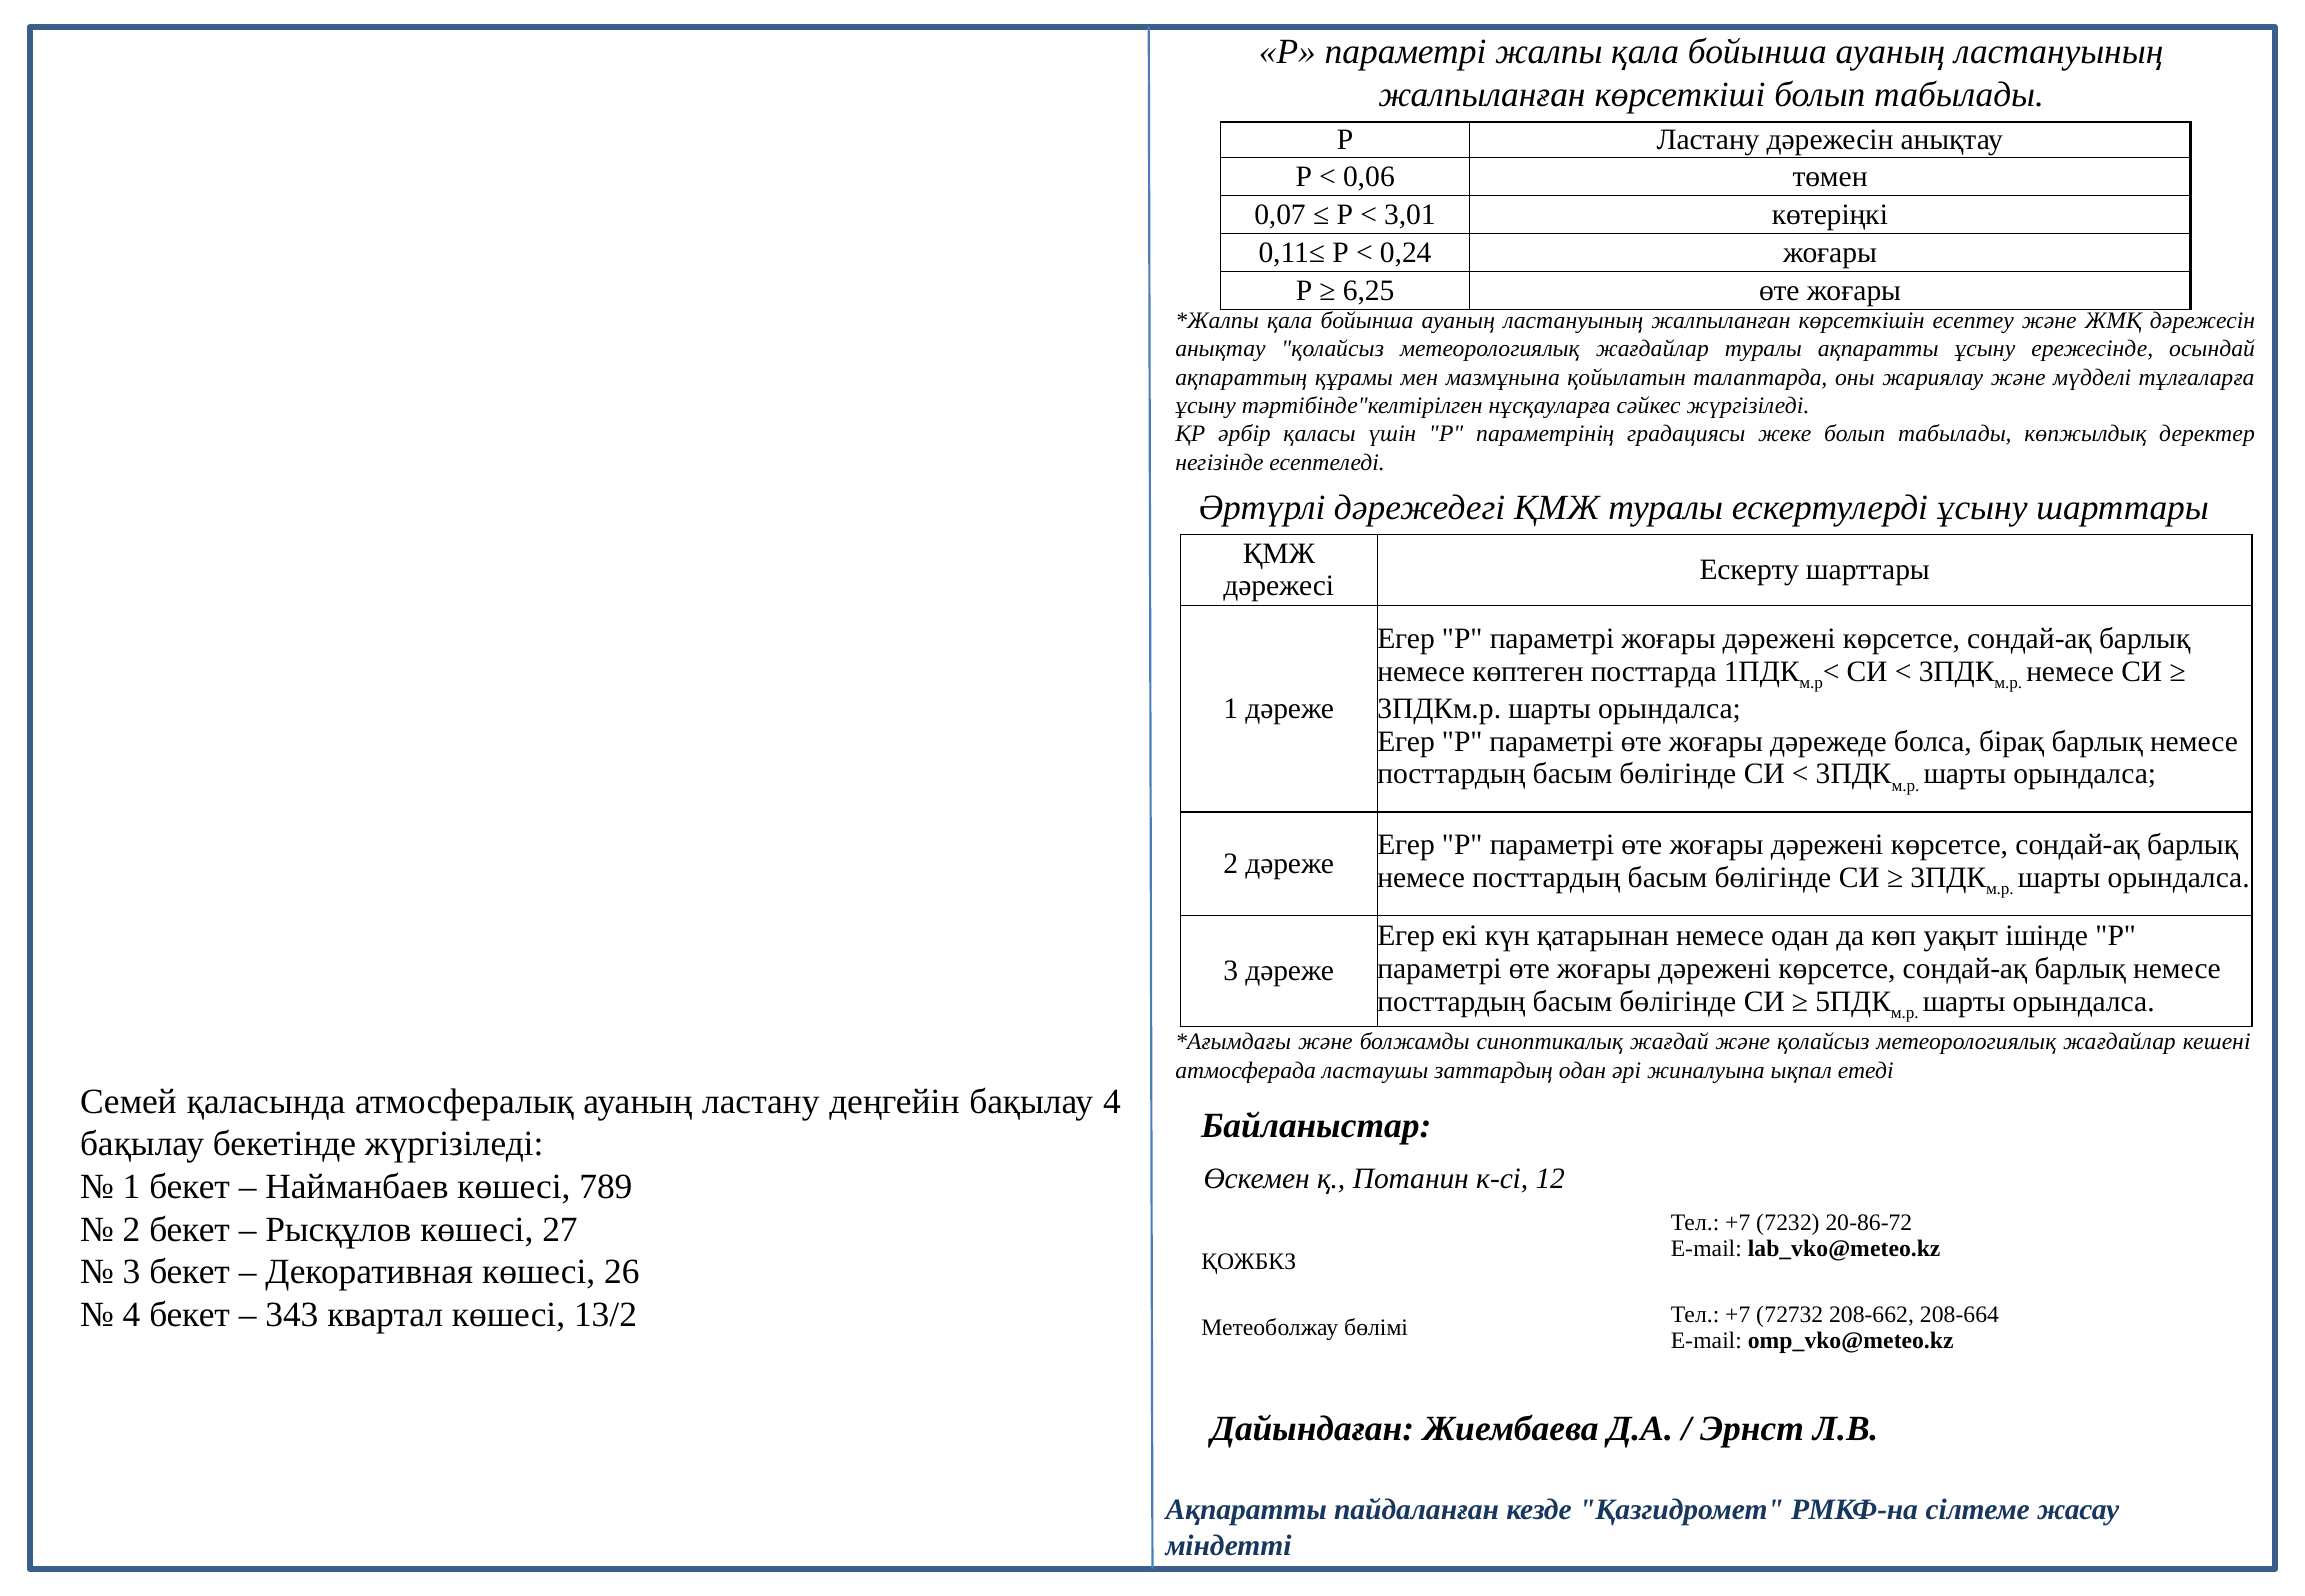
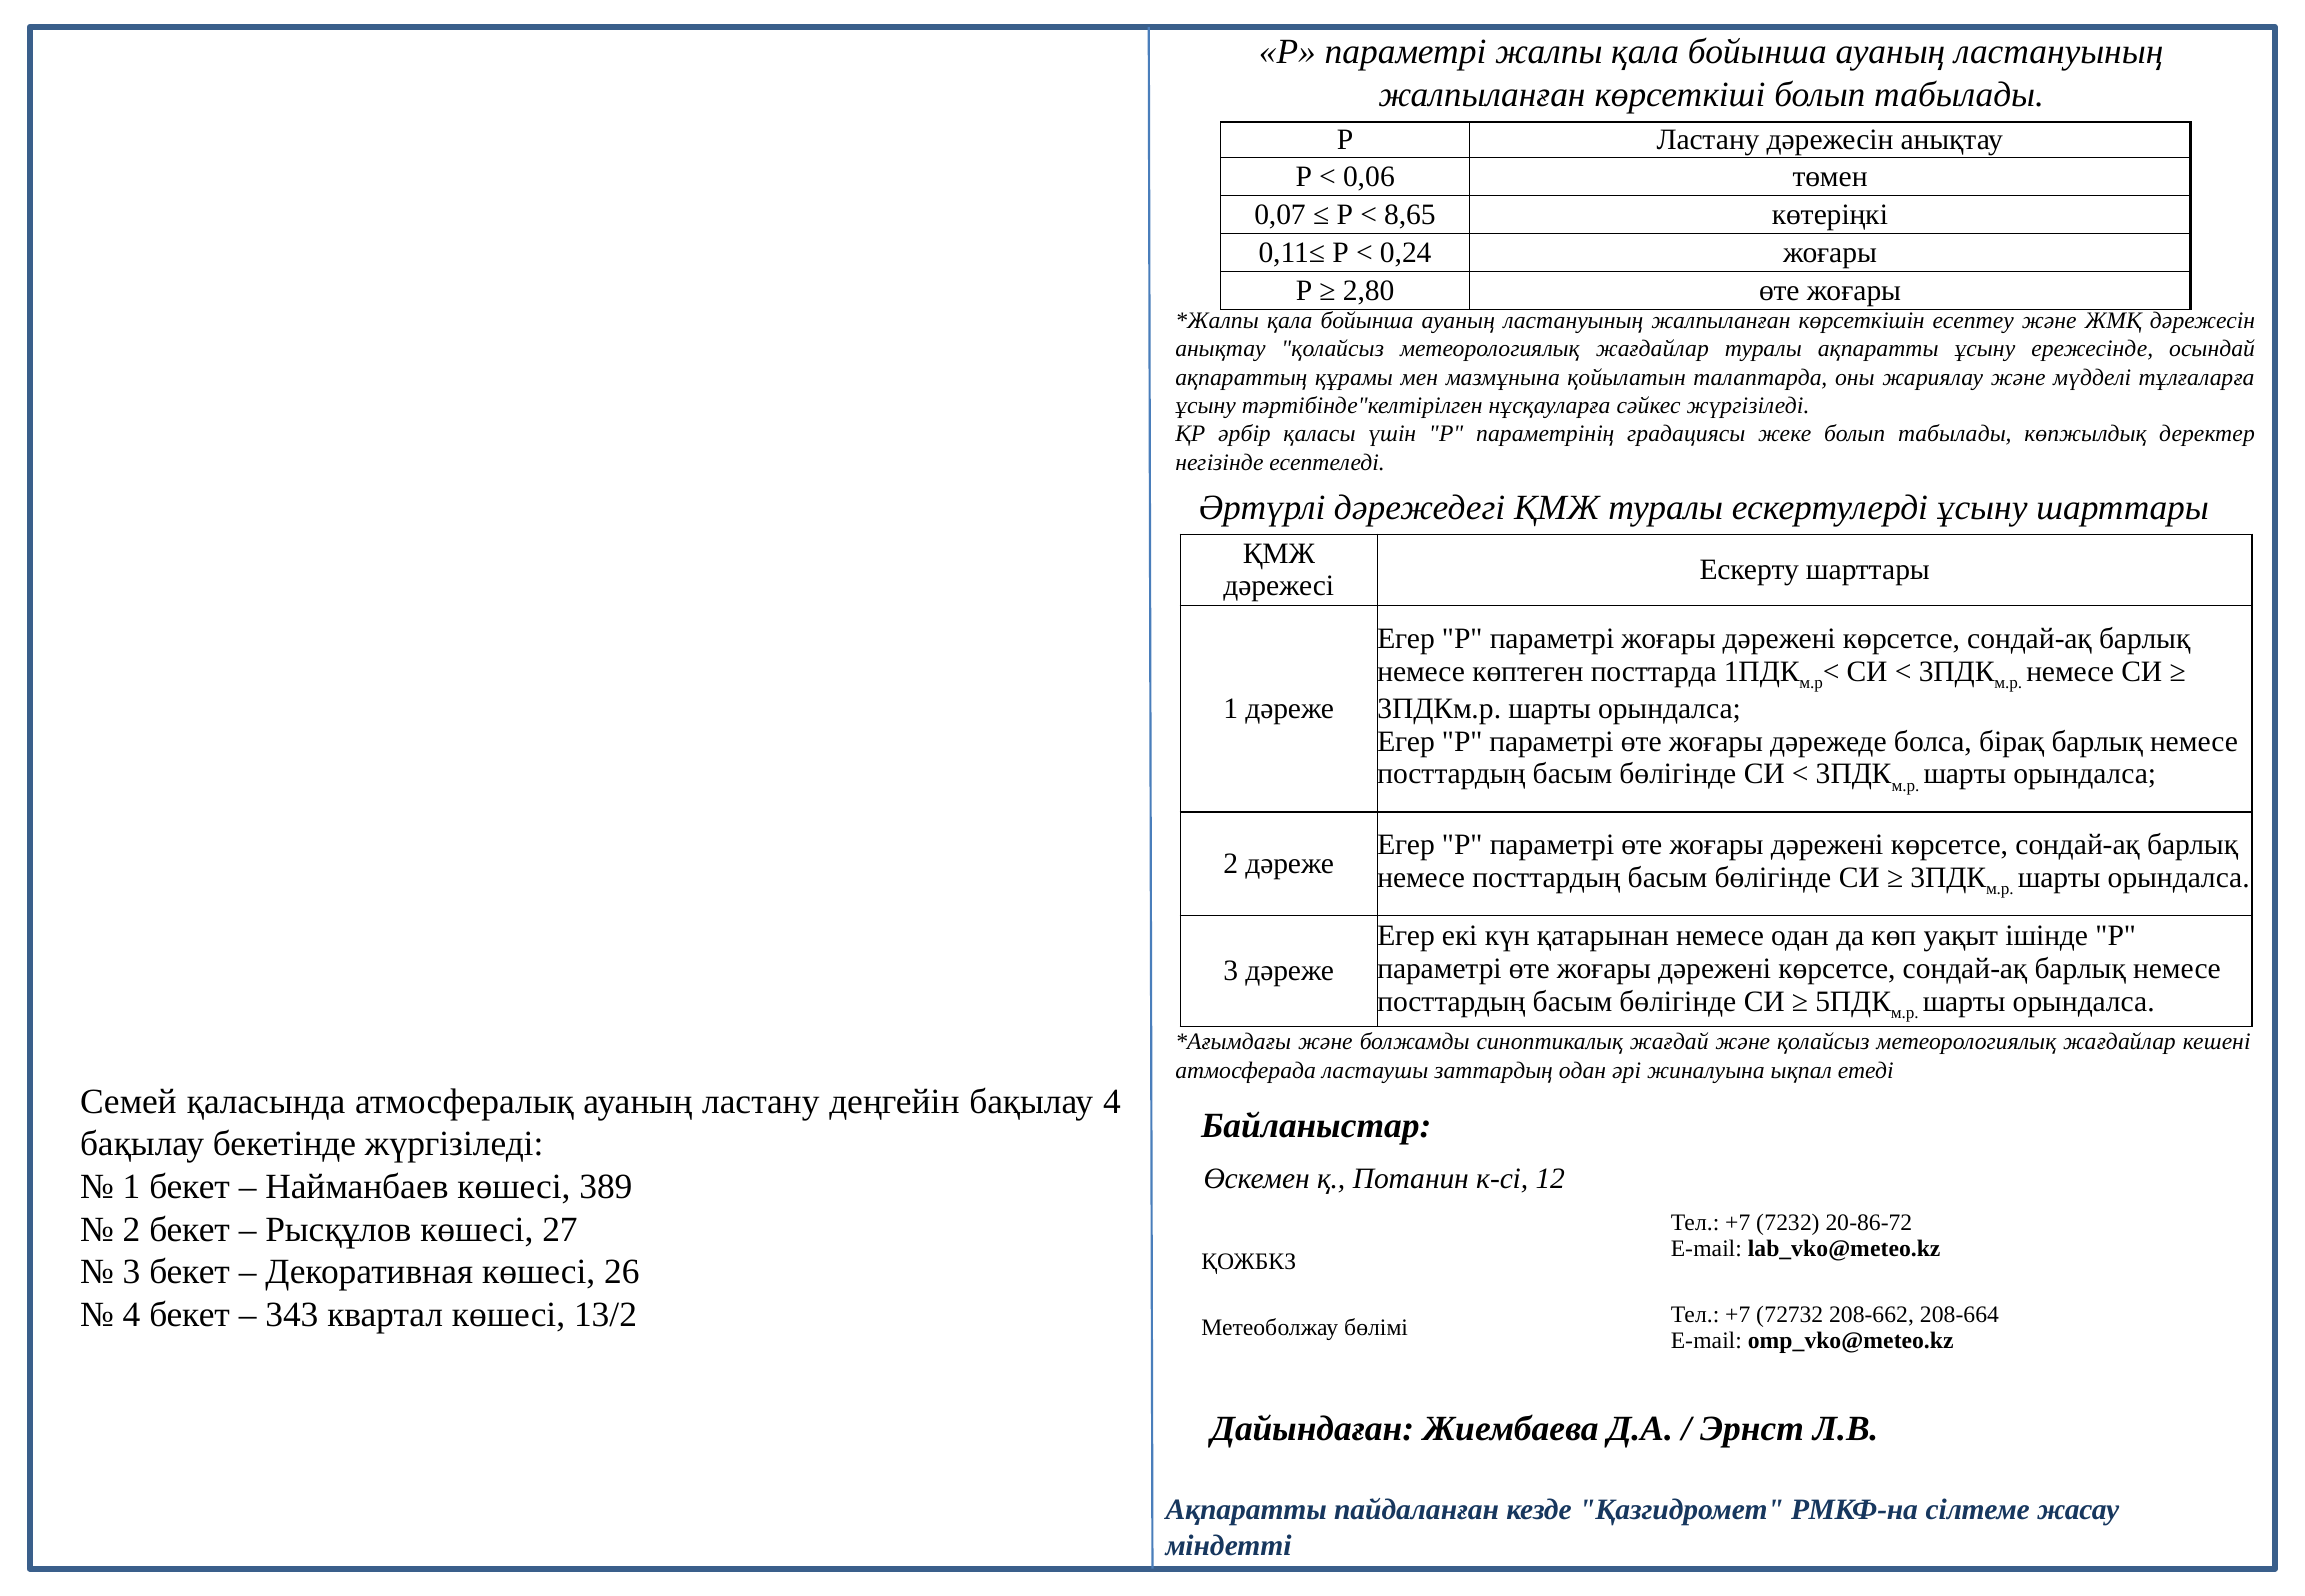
3,01: 3,01 -> 8,65
6,25: 6,25 -> 2,80
789: 789 -> 389
